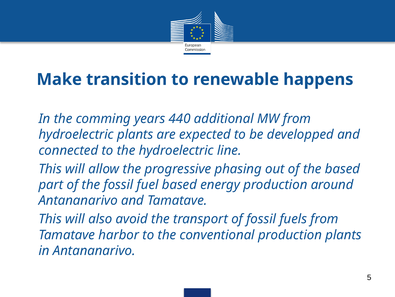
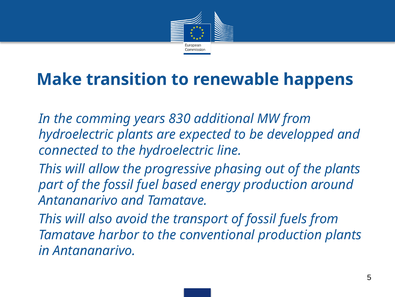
440: 440 -> 830
the based: based -> plants
